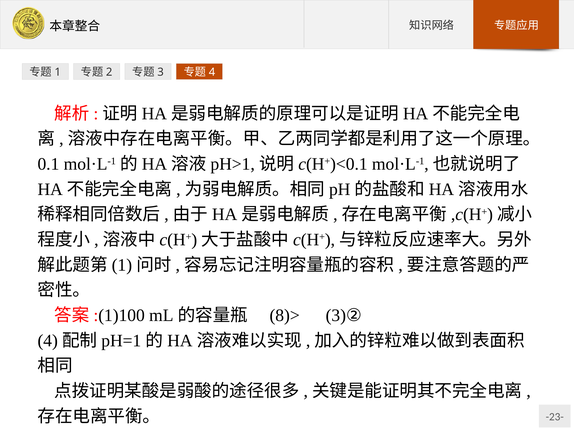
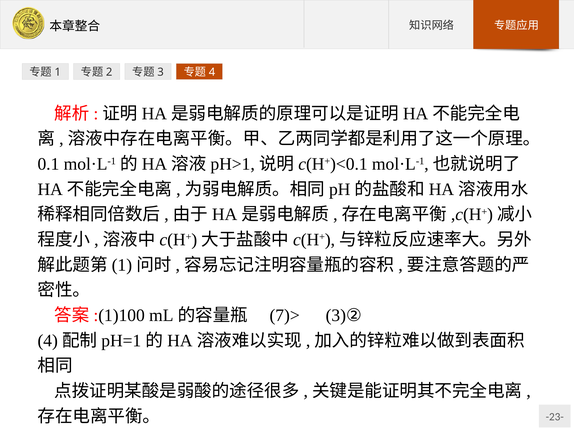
8)>: 8)> -> 7)>
